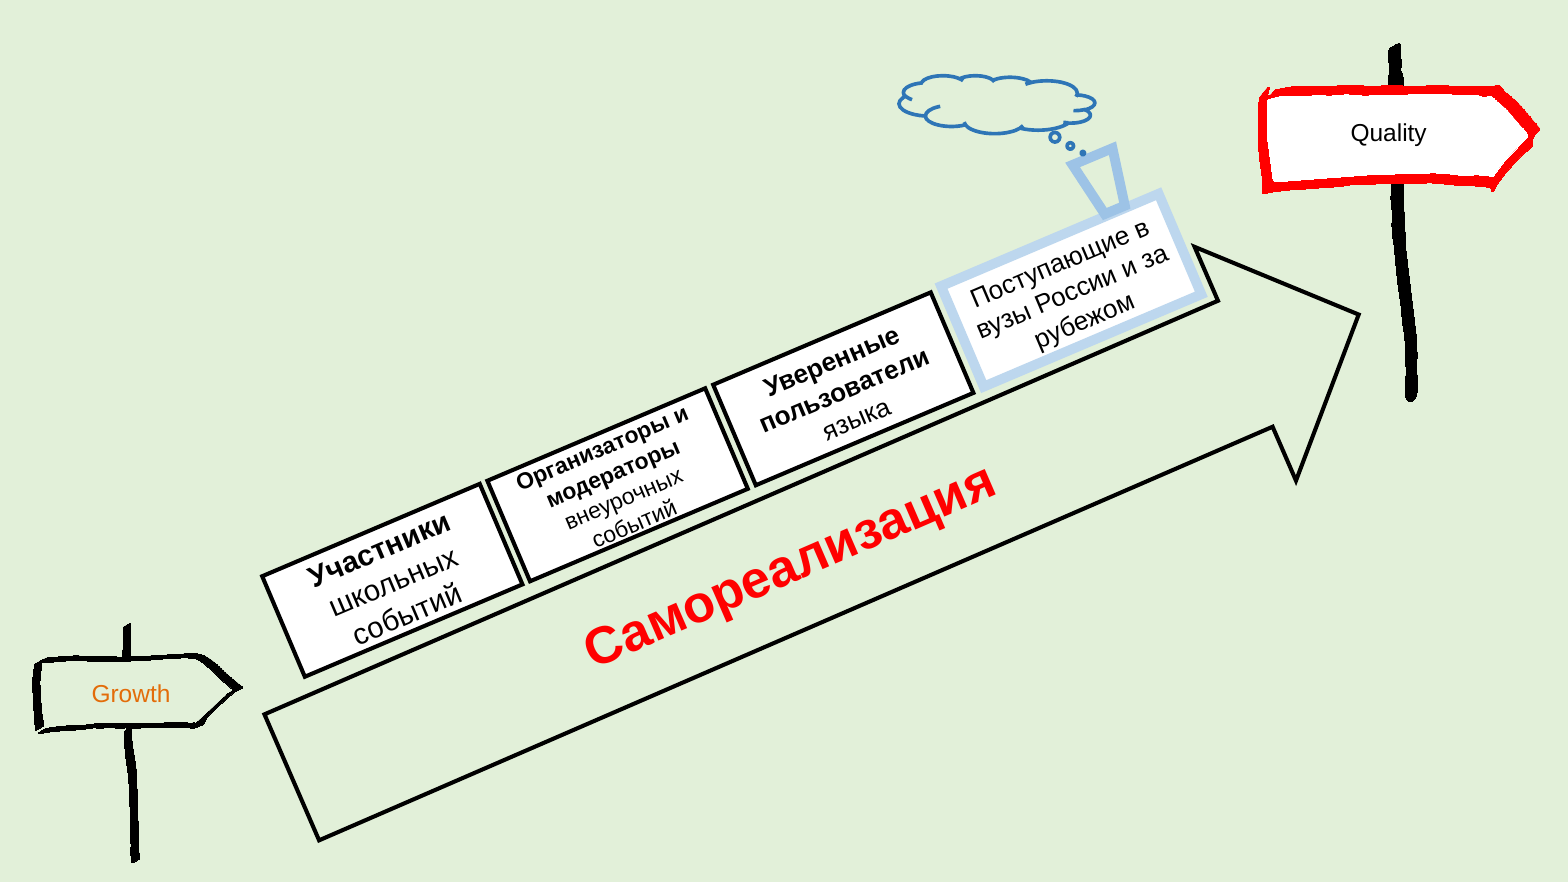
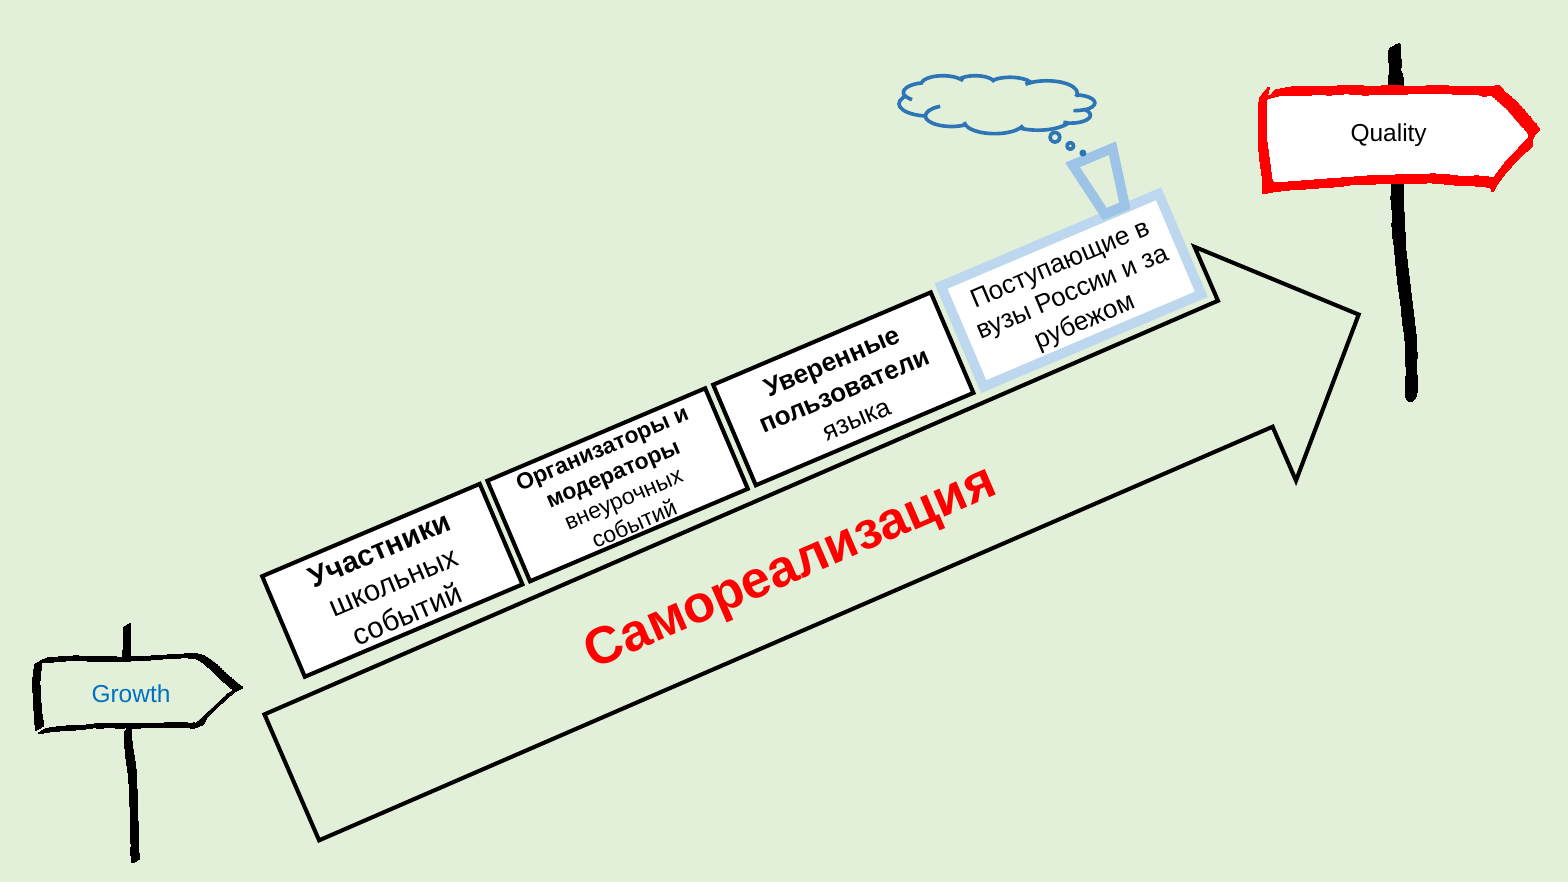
Growth colour: orange -> blue
